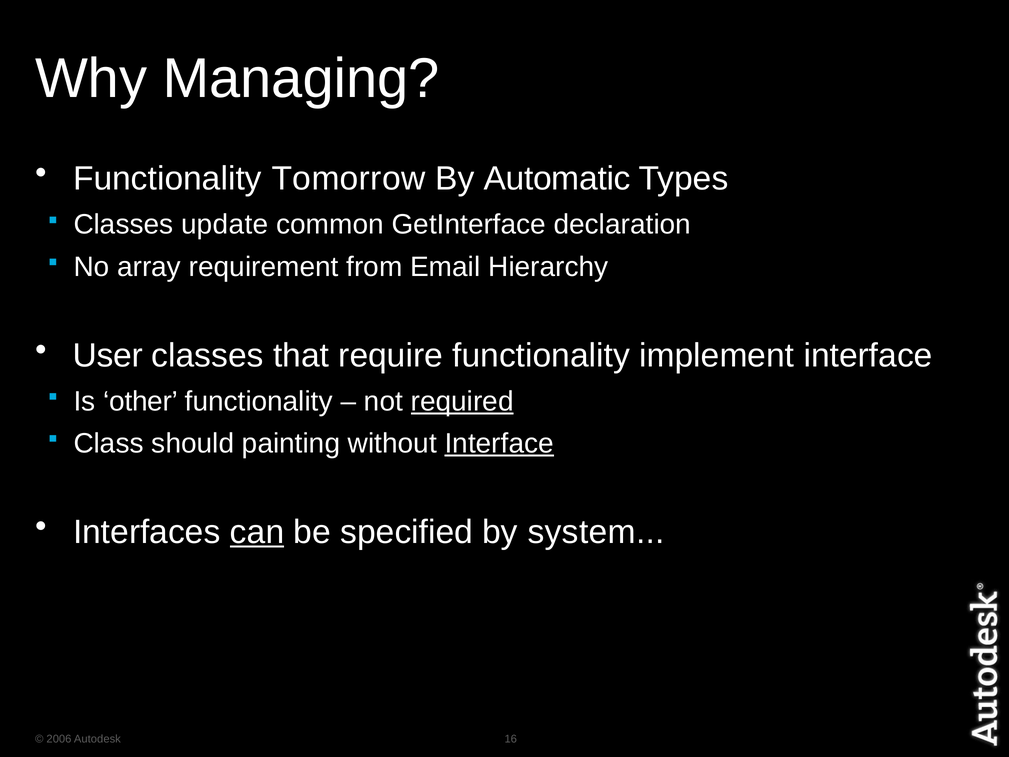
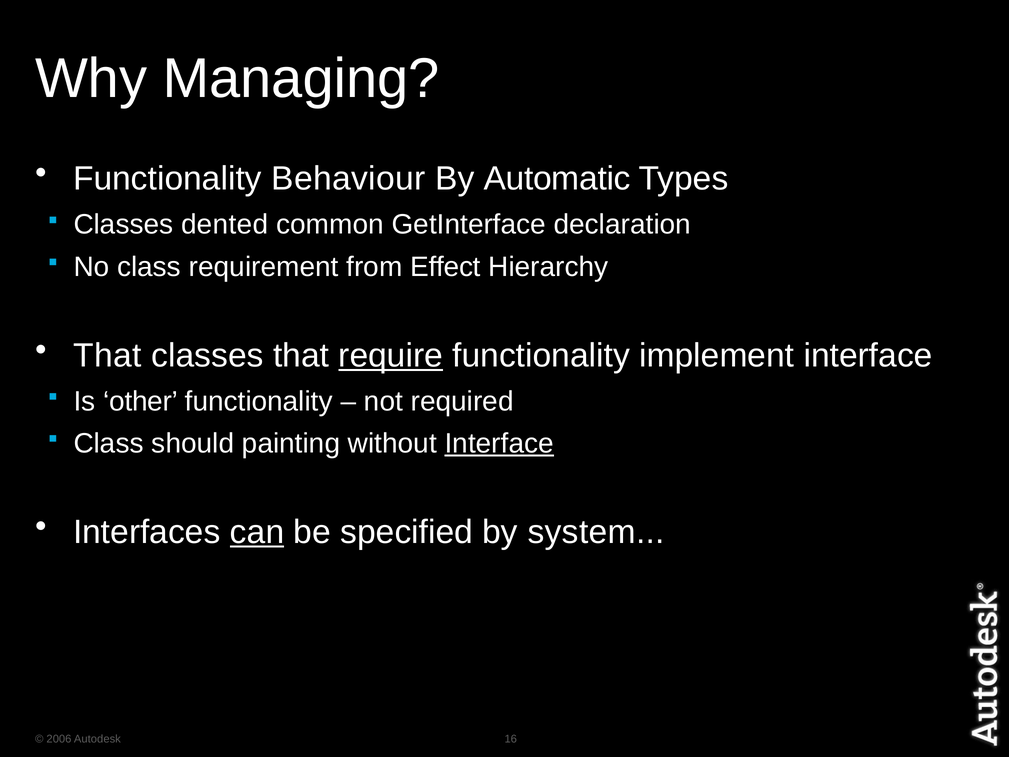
Tomorrow: Tomorrow -> Behaviour
update: update -> dented
No array: array -> class
Email: Email -> Effect
User at (108, 355): User -> That
require underline: none -> present
required underline: present -> none
